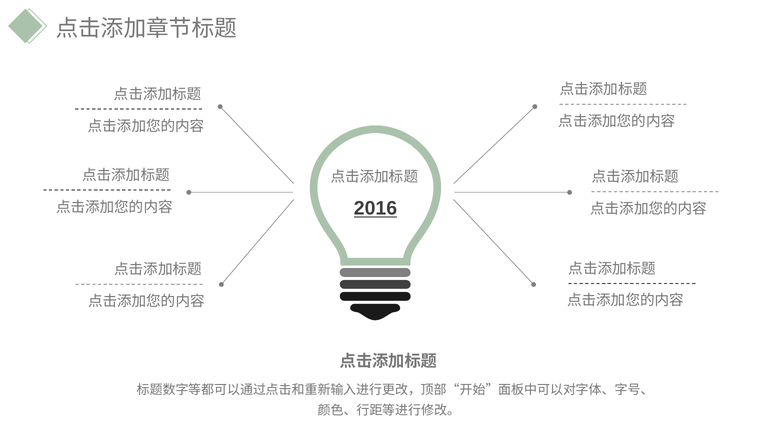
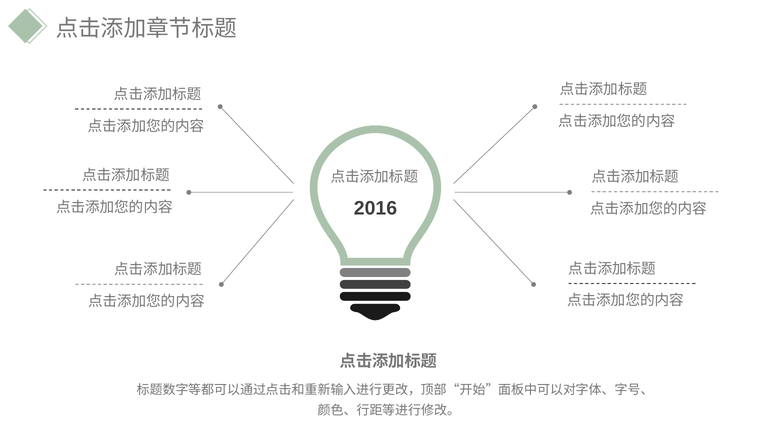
2016 underline: present -> none
